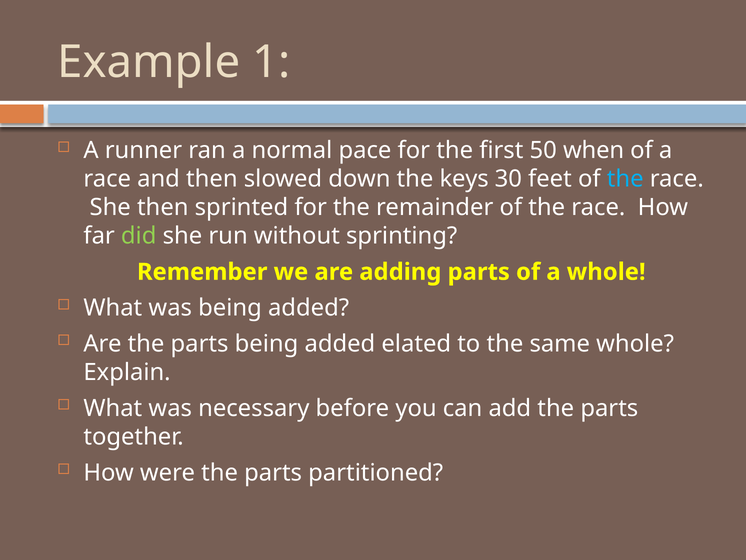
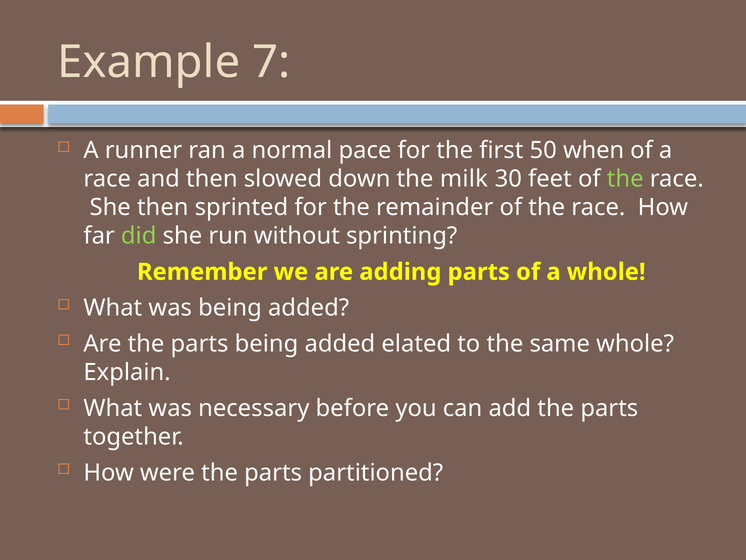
1: 1 -> 7
keys: keys -> milk
the at (625, 179) colour: light blue -> light green
